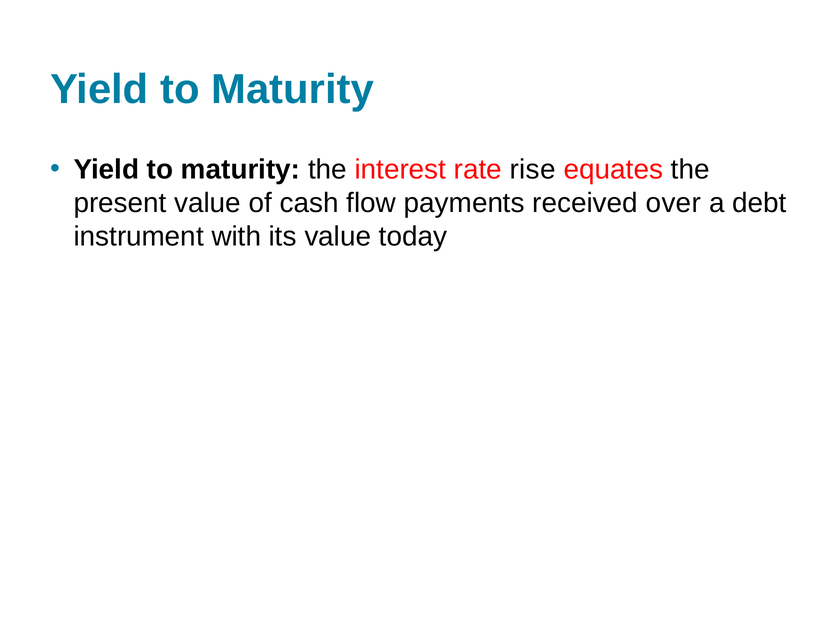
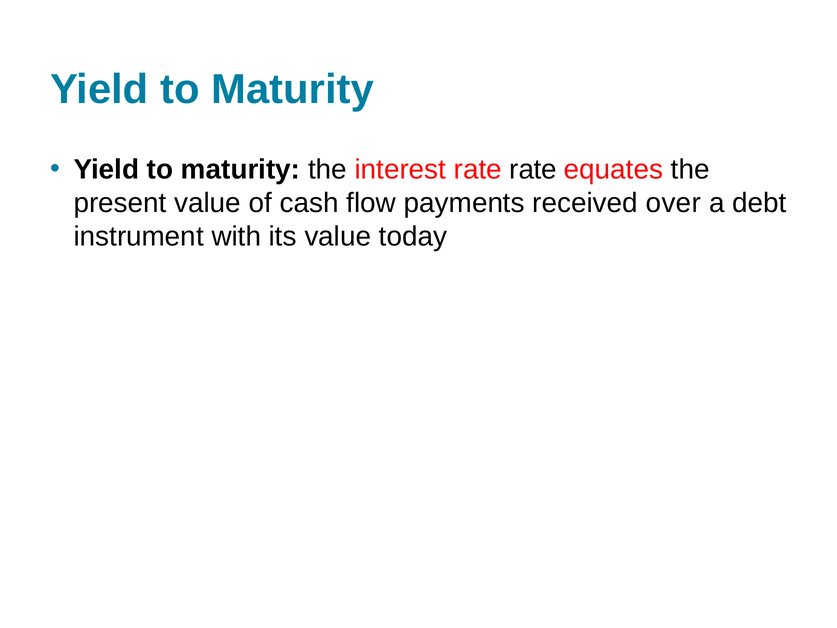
rate rise: rise -> rate
